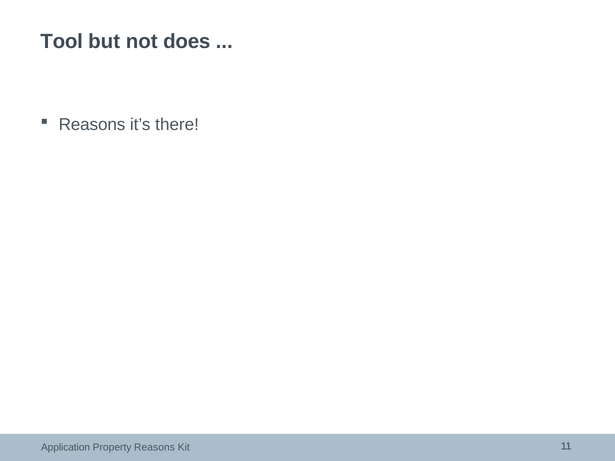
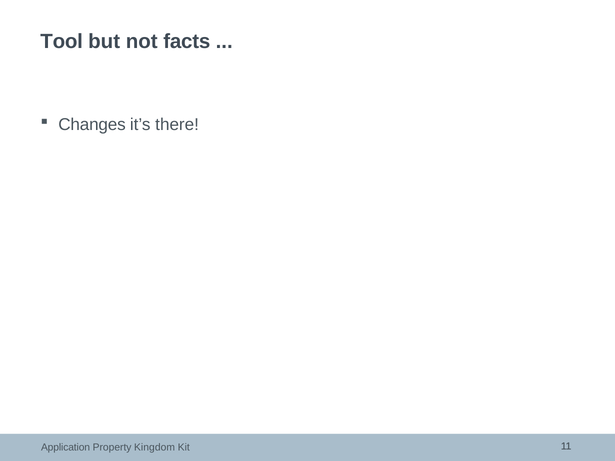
does: does -> facts
Reasons at (92, 125): Reasons -> Changes
Property Reasons: Reasons -> Kingdom
